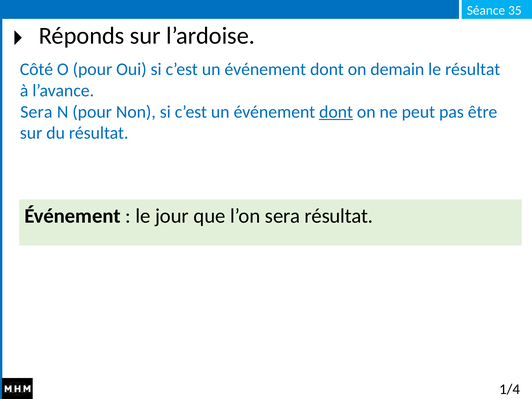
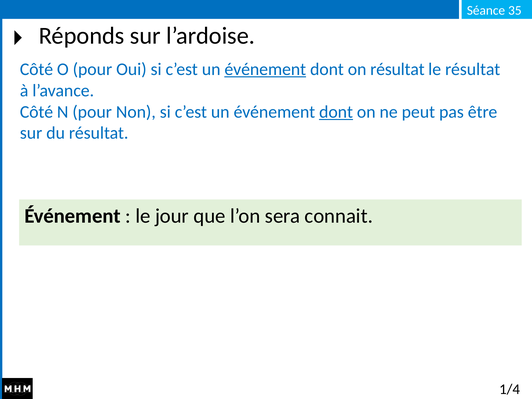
événement at (265, 69) underline: none -> present
on demain: demain -> résultat
Sera at (36, 112): Sera -> Côté
sera résultat: résultat -> connait
